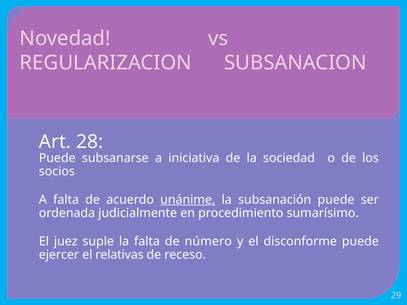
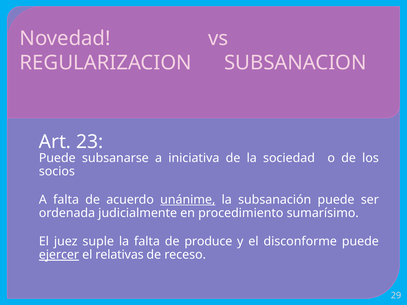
28: 28 -> 23
número: número -> produce
ejercer underline: none -> present
